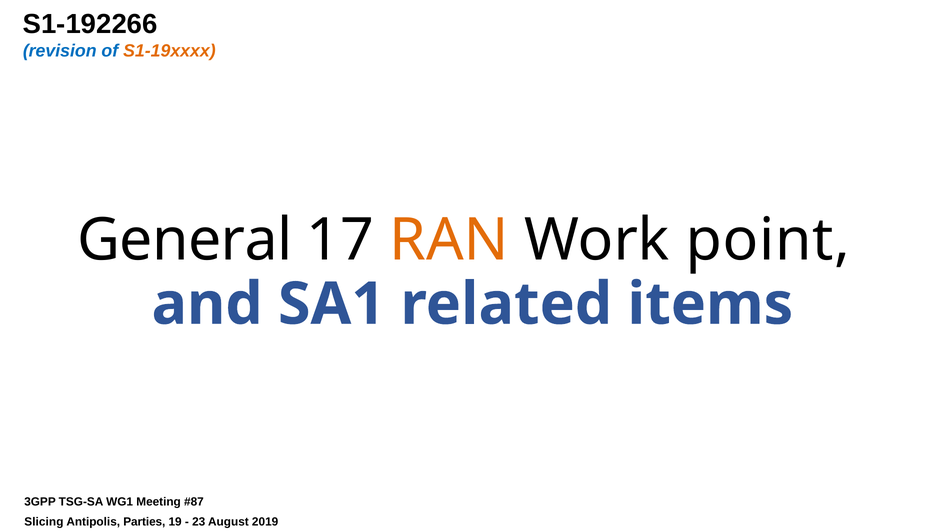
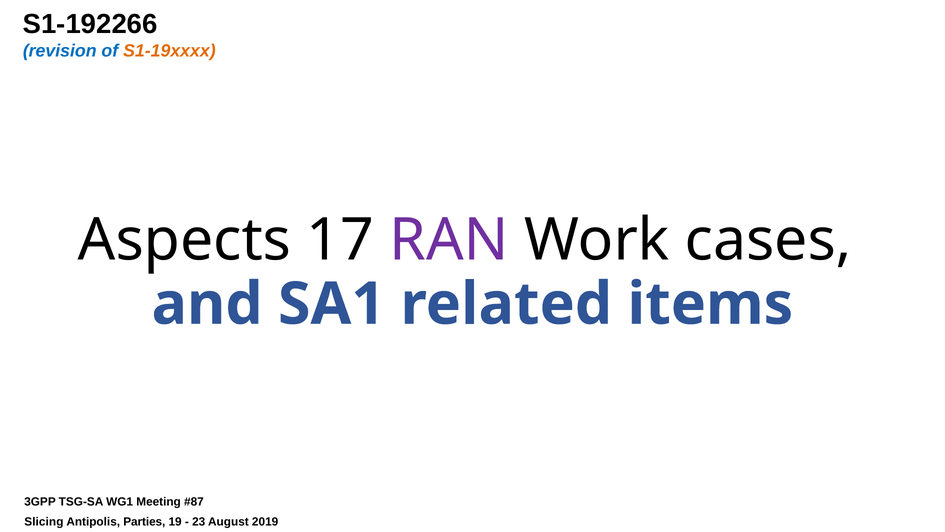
General: General -> Aspects
RAN colour: orange -> purple
point: point -> cases
